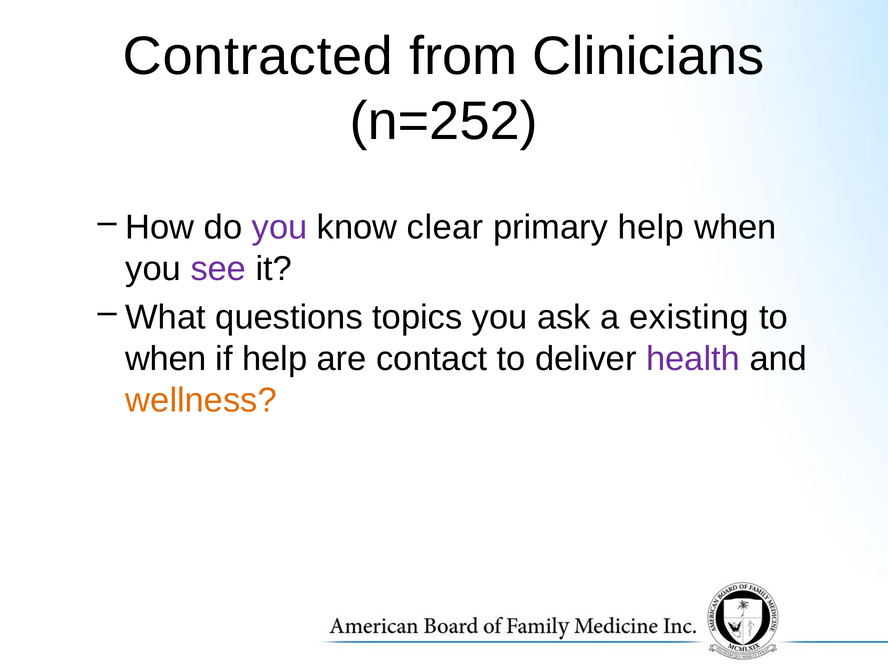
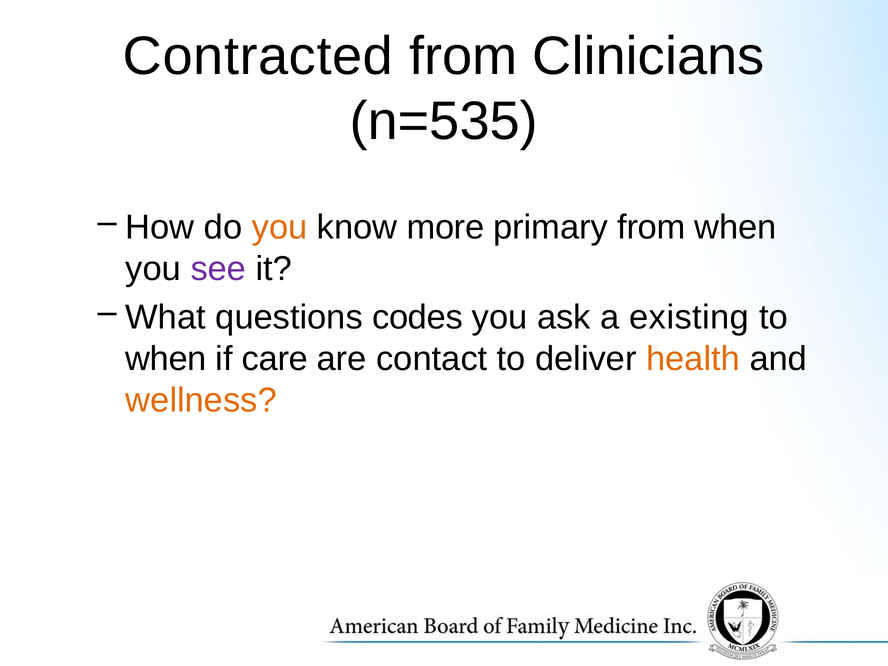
n=252: n=252 -> n=535
you at (280, 227) colour: purple -> orange
clear: clear -> more
primary help: help -> from
topics: topics -> codes
if help: help -> care
health colour: purple -> orange
